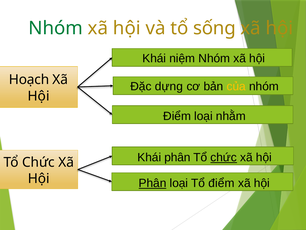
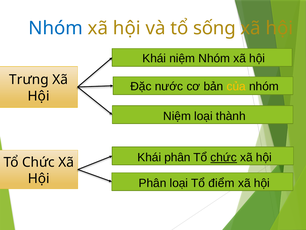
Nhóm at (56, 28) colour: green -> blue
Hoạch: Hoạch -> Trưng
dựng: dựng -> nước
Điểm at (177, 116): Điểm -> Niệm
nhằm: nhằm -> thành
Phân at (153, 183) underline: present -> none
